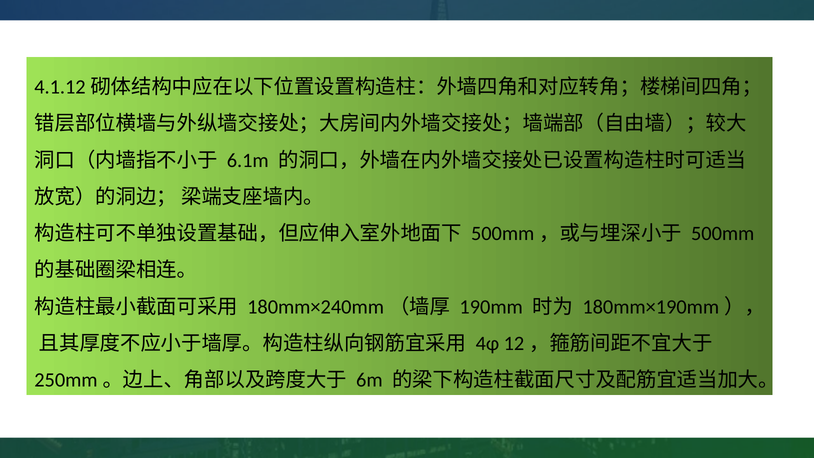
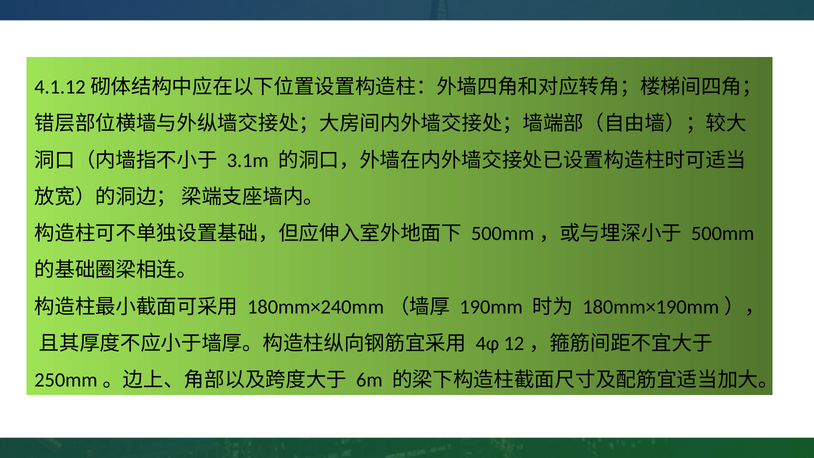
6.1m: 6.1m -> 3.1m
